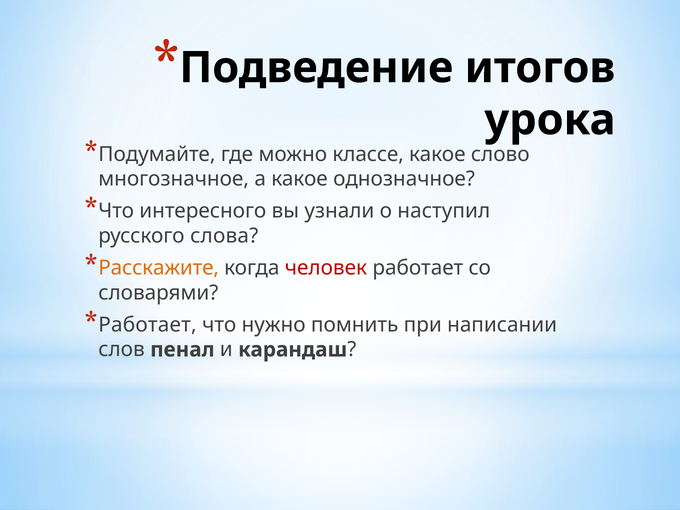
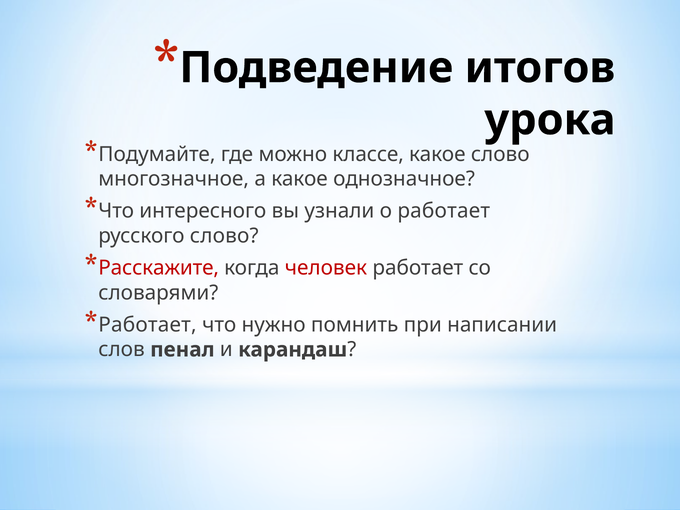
о наступил: наступил -> работает
русского слова: слова -> слово
Расскажите colour: orange -> red
